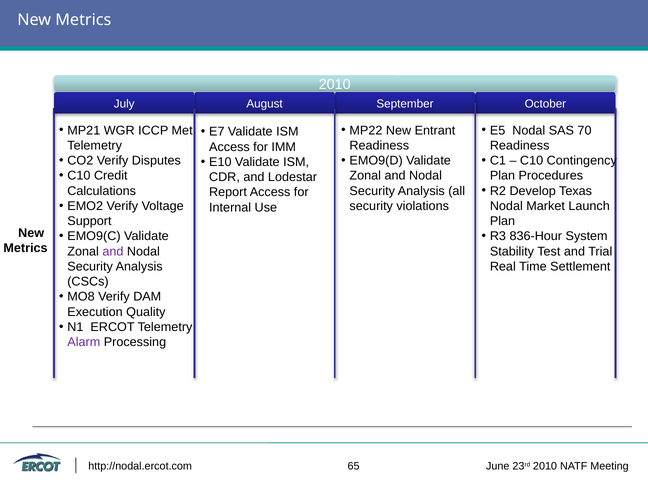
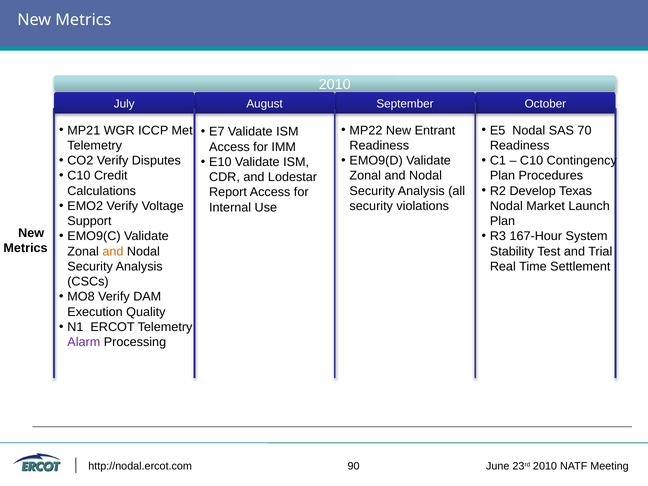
836-Hour: 836-Hour -> 167-Hour
and at (113, 251) colour: purple -> orange
65: 65 -> 90
